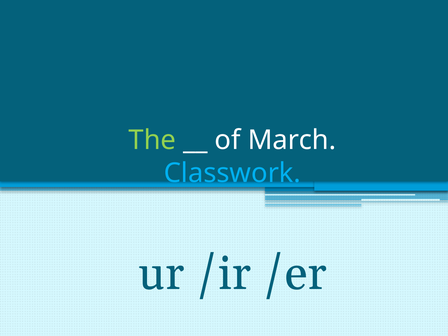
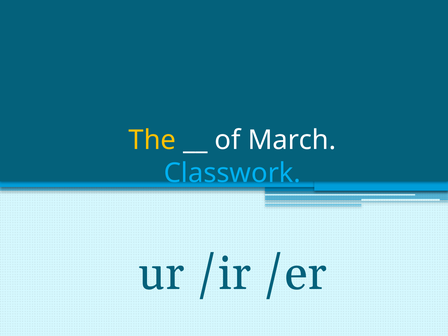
The colour: light green -> yellow
